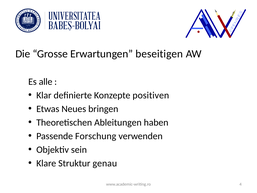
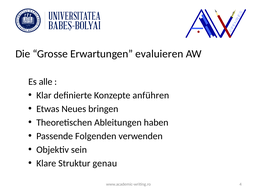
beseitigen: beseitigen -> evaluieren
positiven: positiven -> anführen
Forschung: Forschung -> Folgenden
